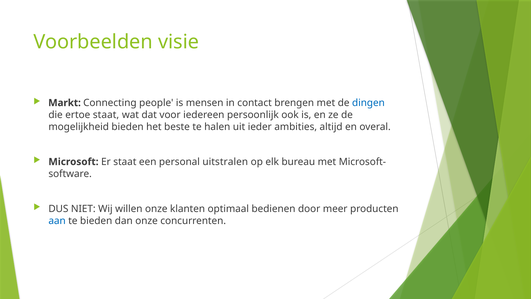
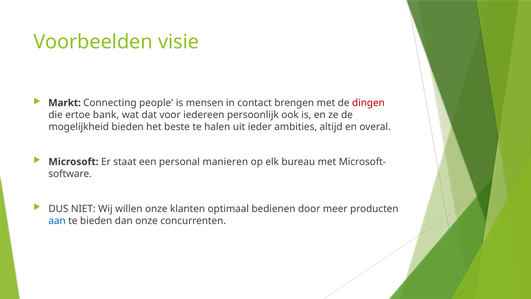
dingen colour: blue -> red
ertoe staat: staat -> bank
uitstralen: uitstralen -> manieren
